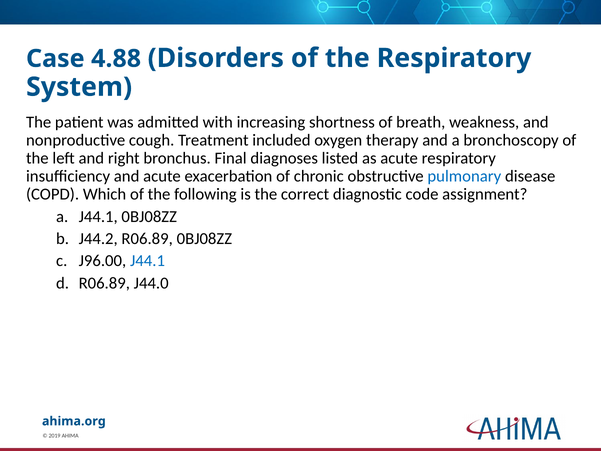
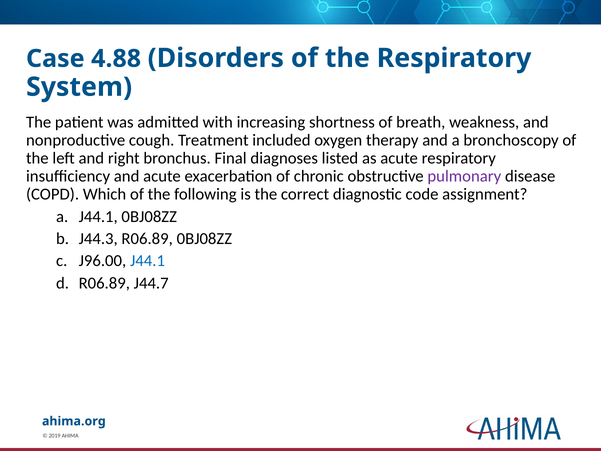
pulmonary colour: blue -> purple
J44.2: J44.2 -> J44.3
J44.0: J44.0 -> J44.7
